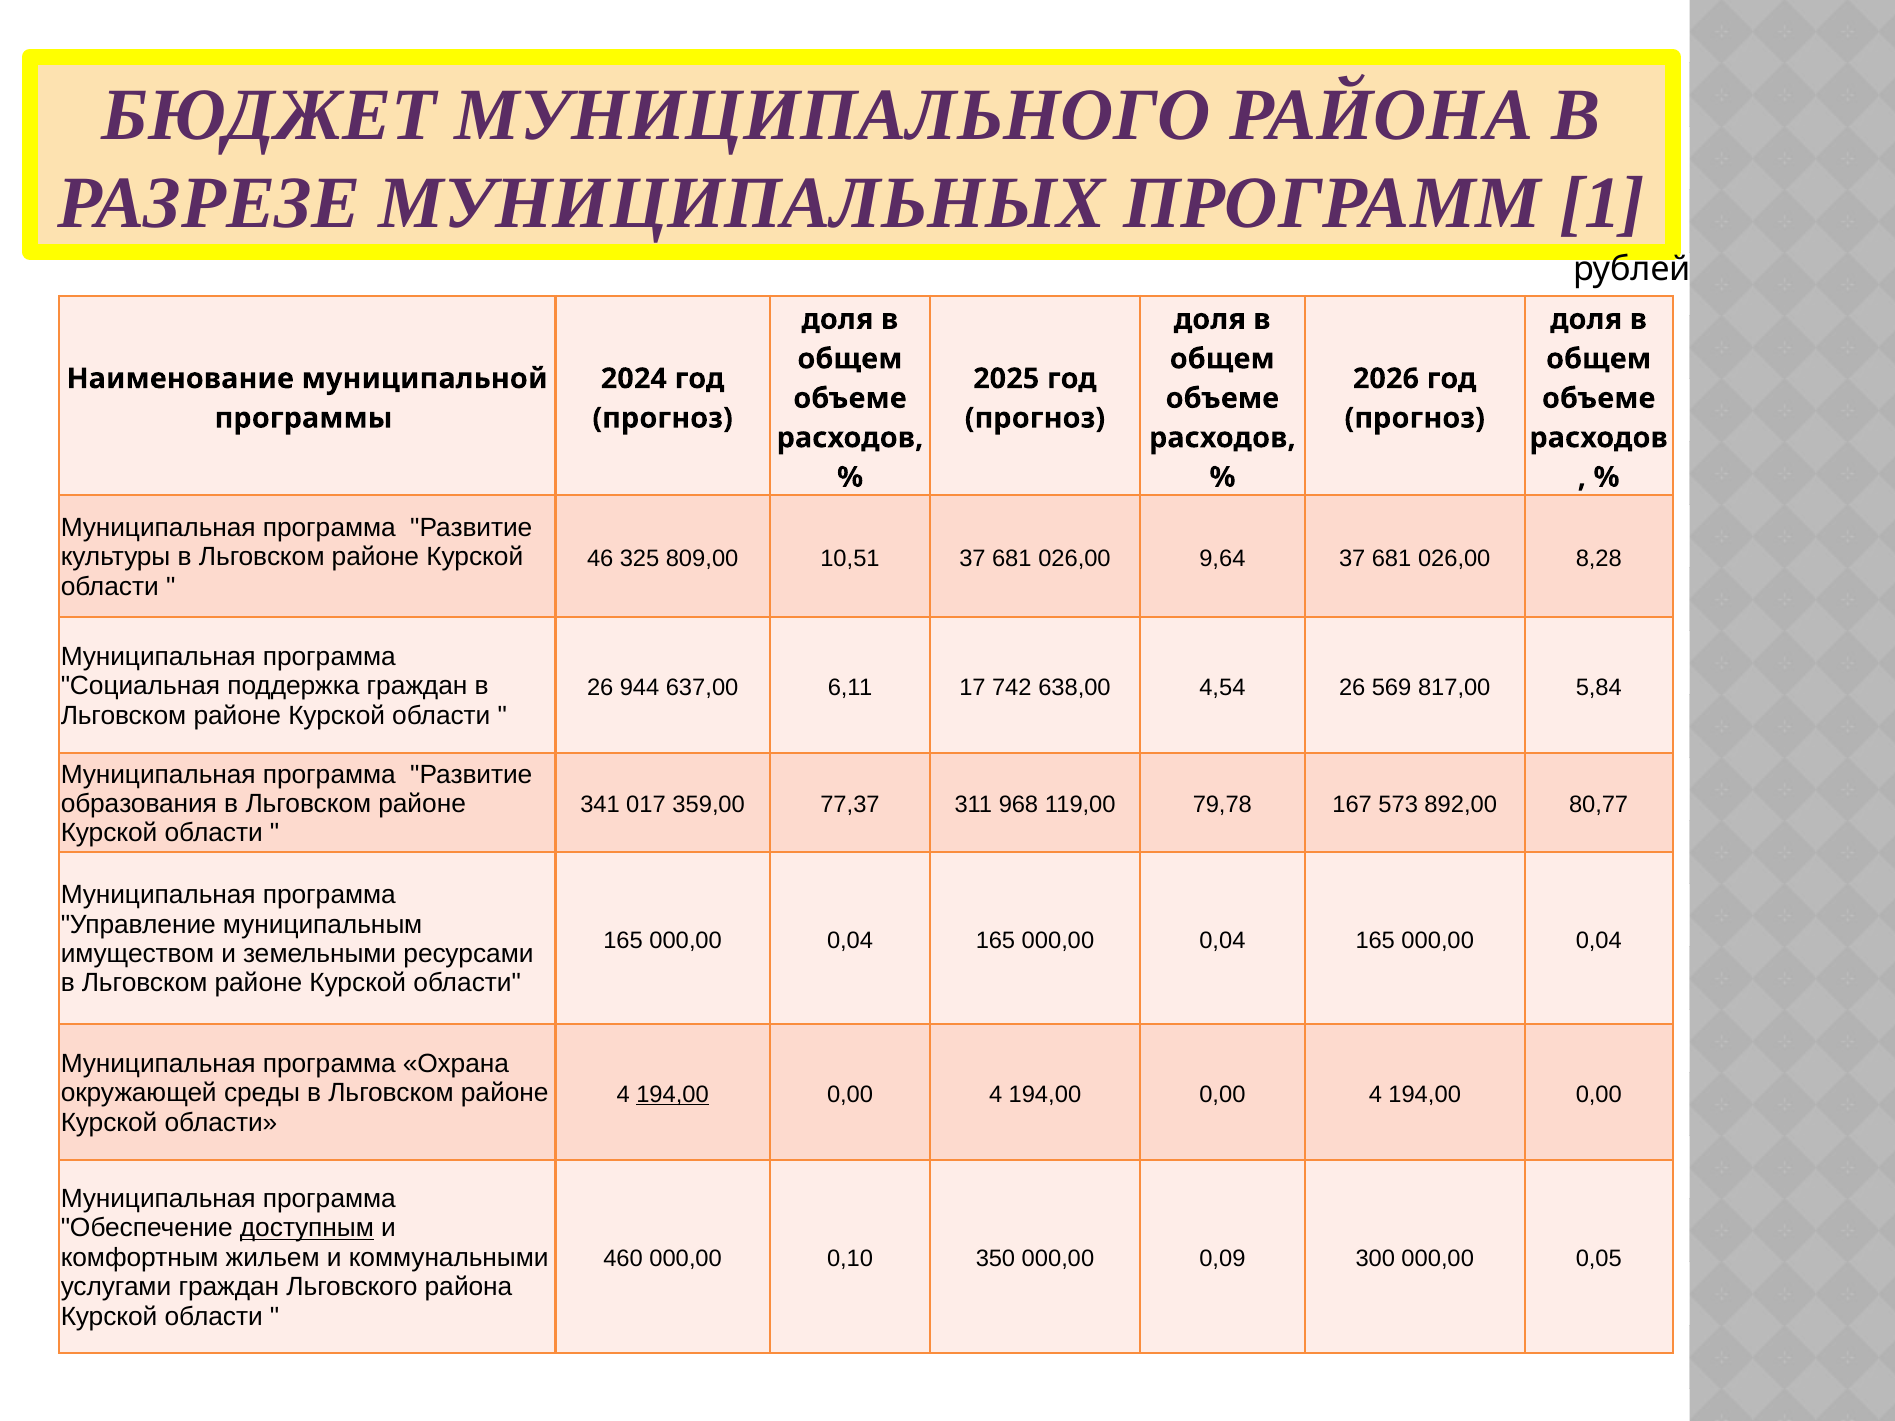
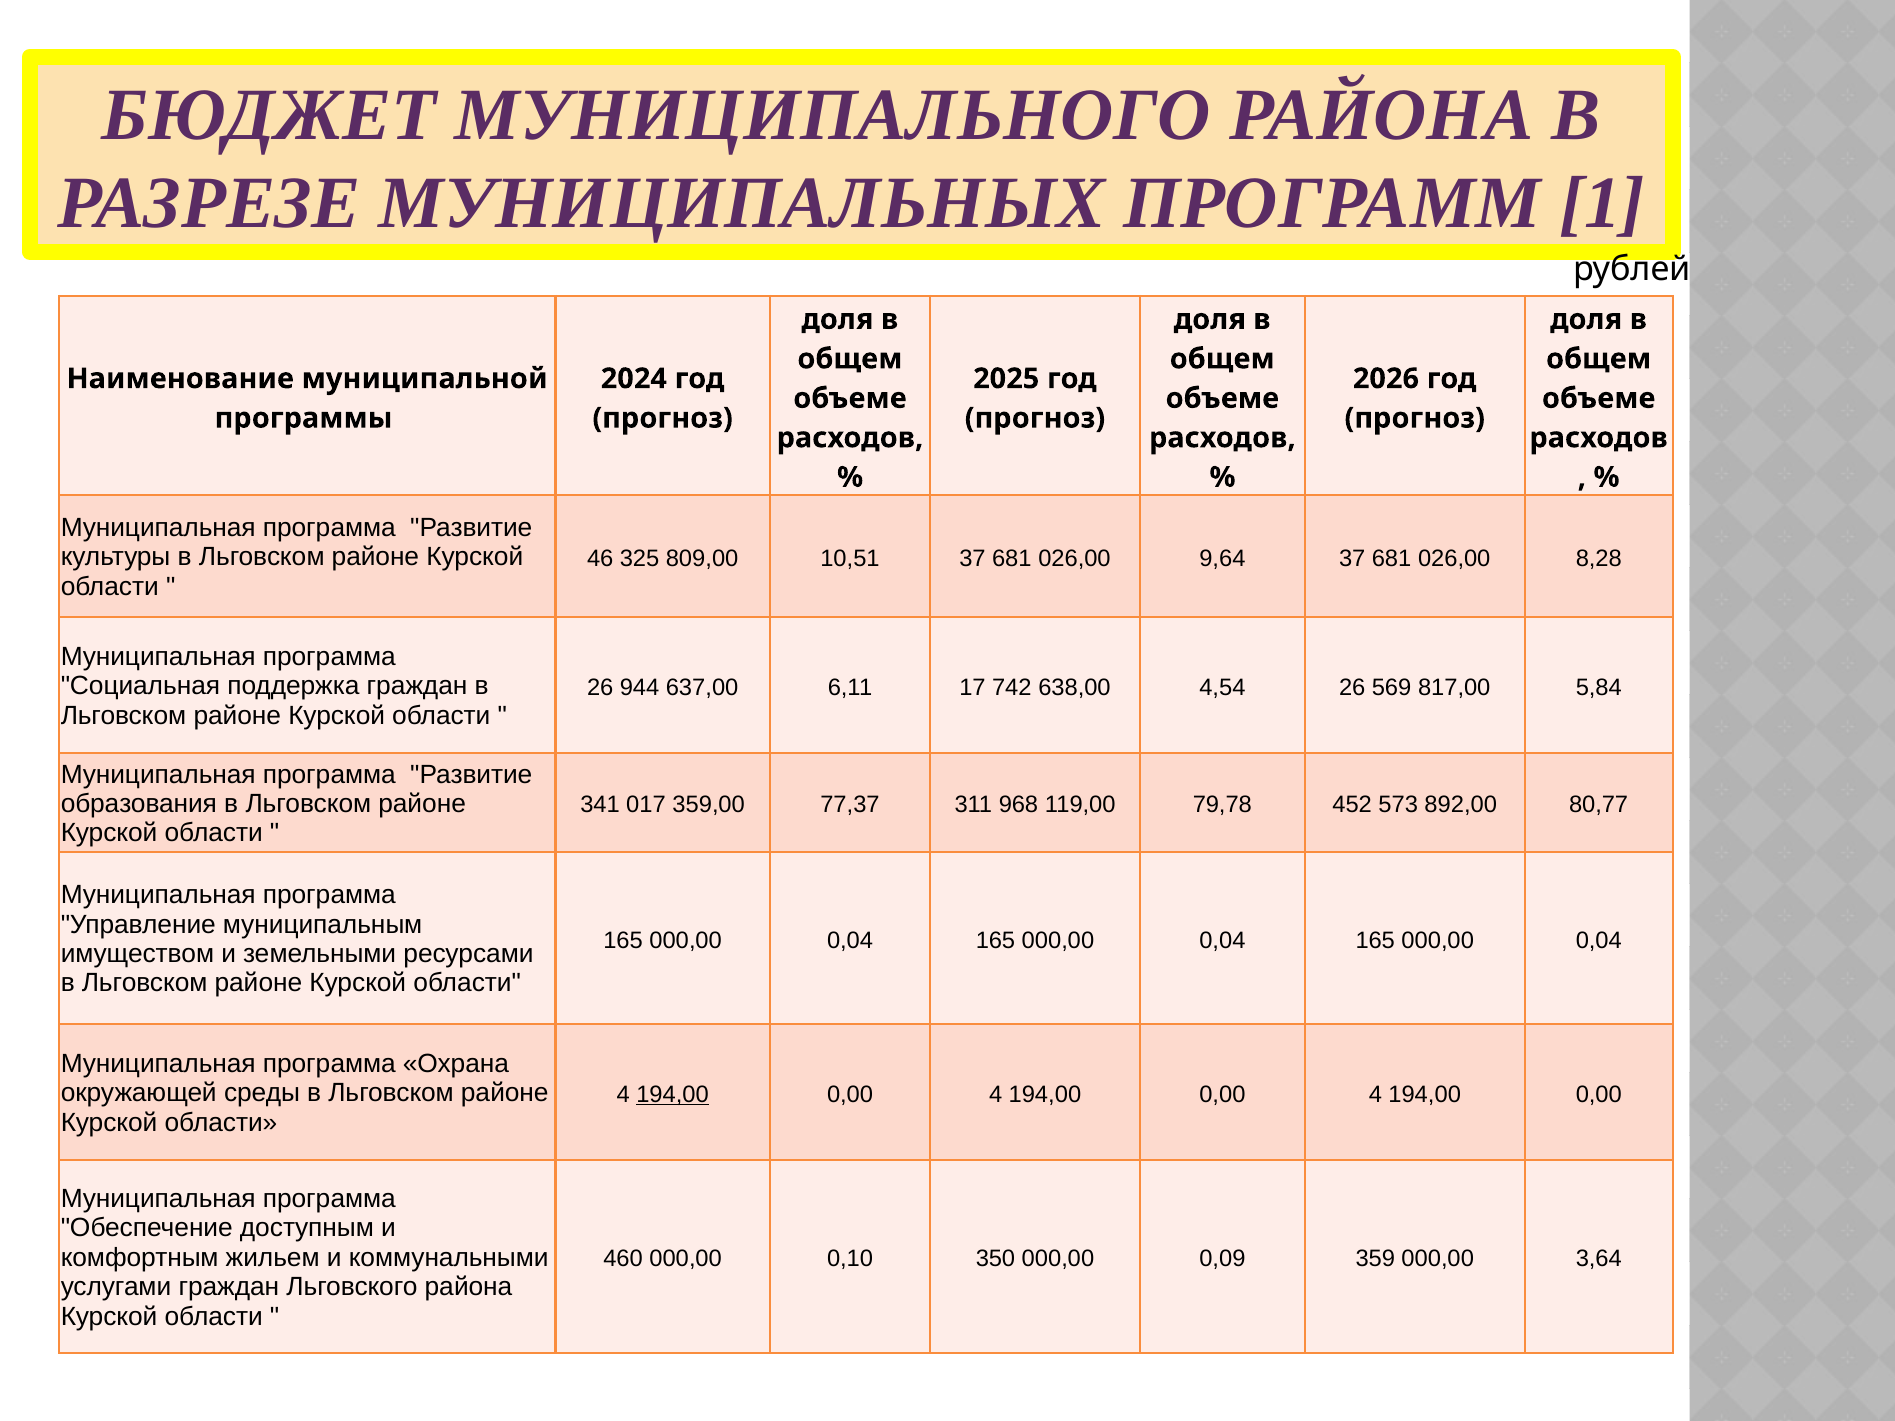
167: 167 -> 452
доступным underline: present -> none
300: 300 -> 359
0,05: 0,05 -> 3,64
